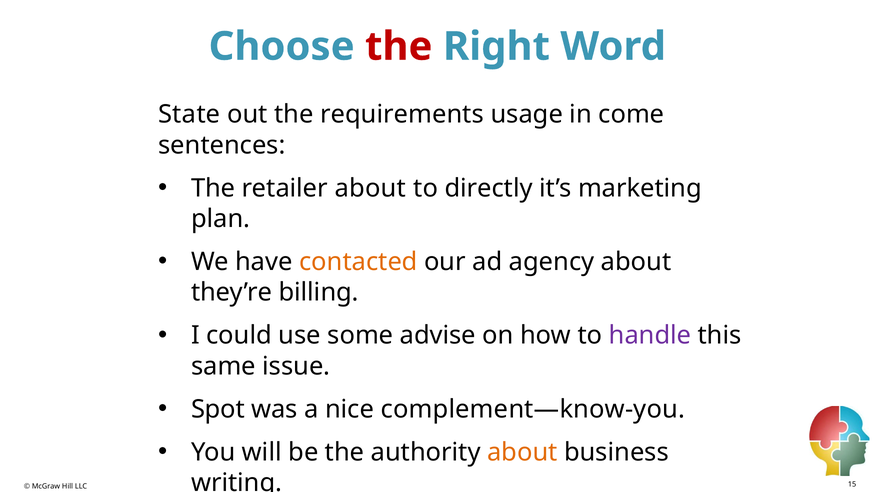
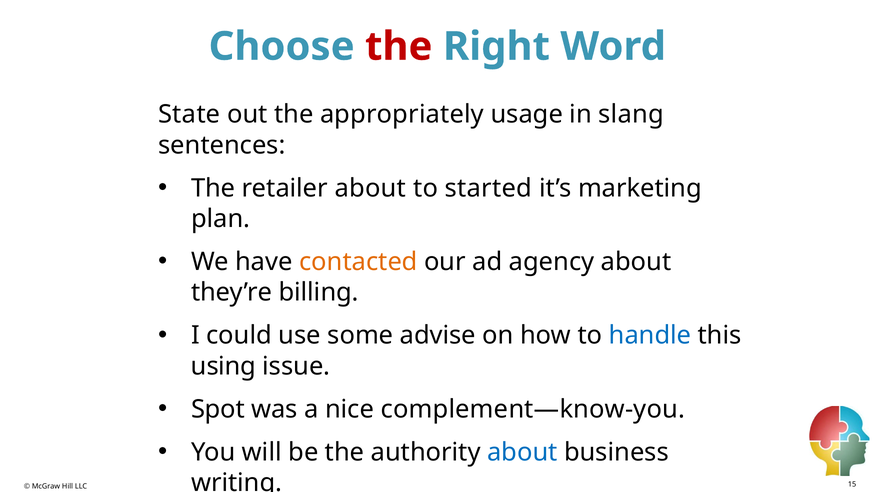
requirements: requirements -> appropriately
come: come -> slang
directly: directly -> started
handle colour: purple -> blue
same: same -> using
about at (522, 452) colour: orange -> blue
